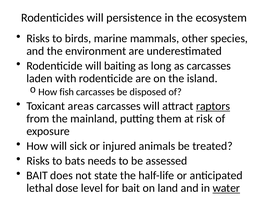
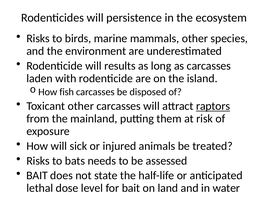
baiting: baiting -> results
Toxicant areas: areas -> other
water underline: present -> none
